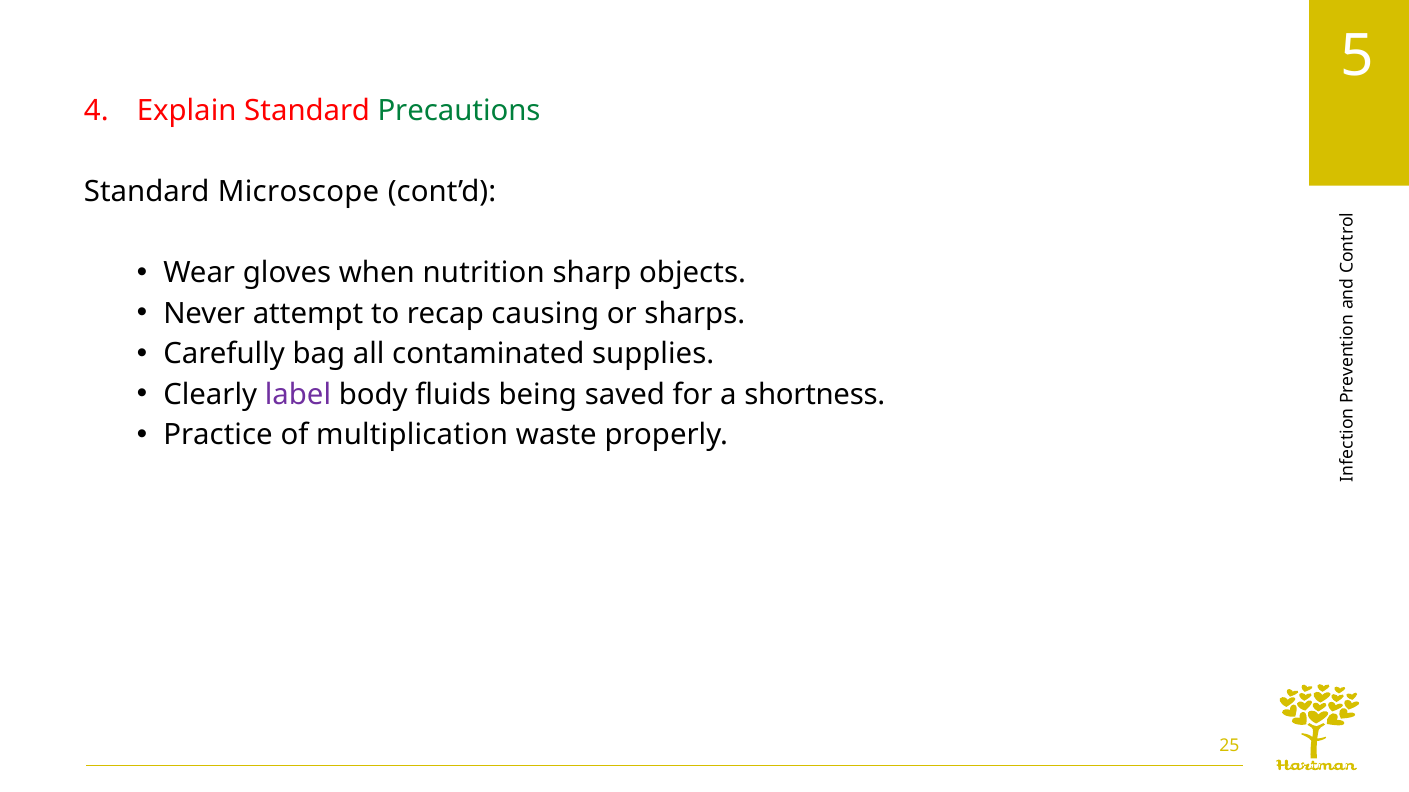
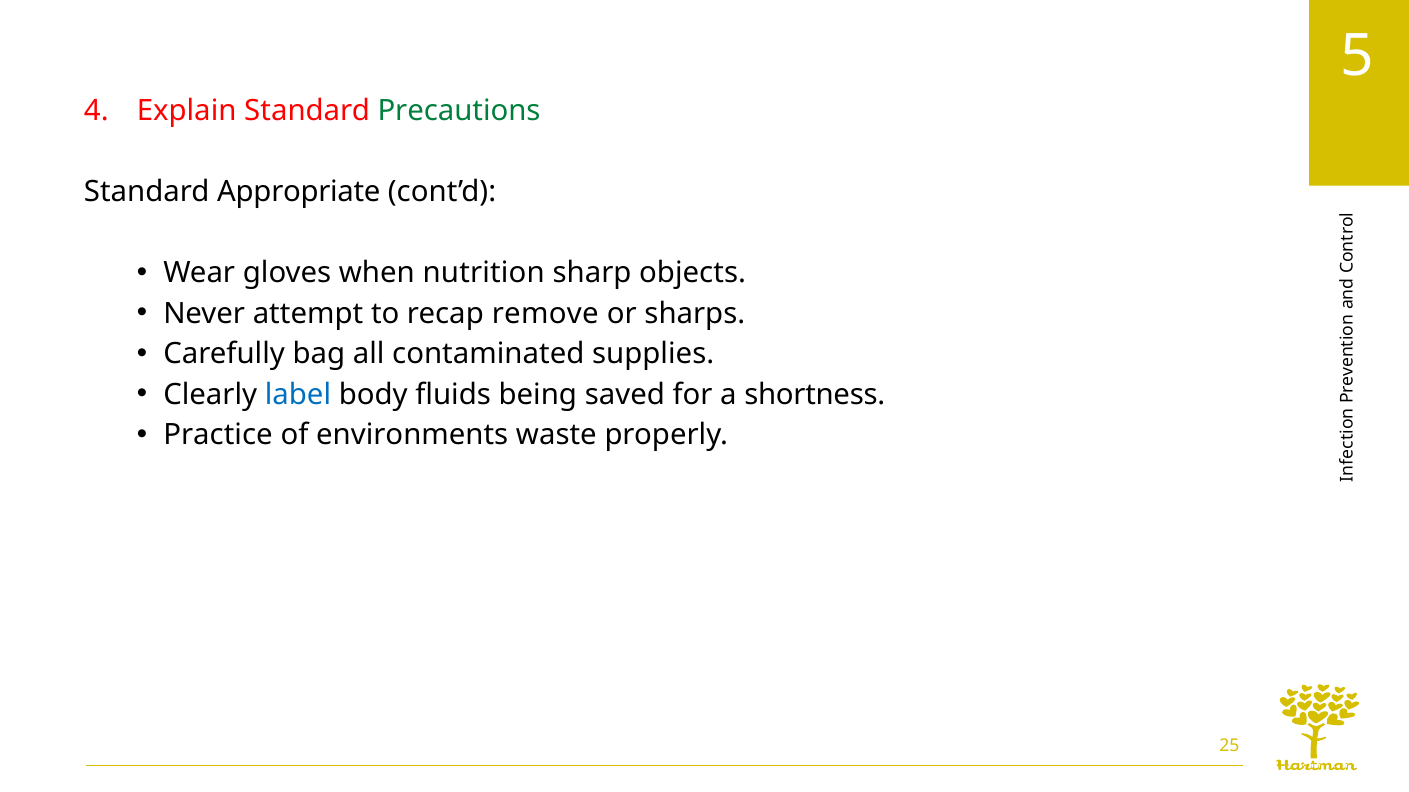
Microscope: Microscope -> Appropriate
causing: causing -> remove
label colour: purple -> blue
multiplication: multiplication -> environments
